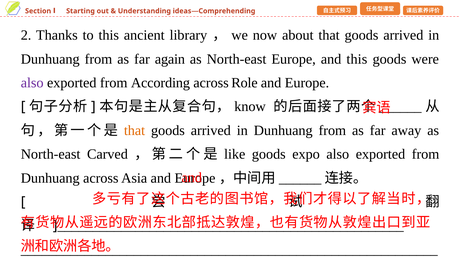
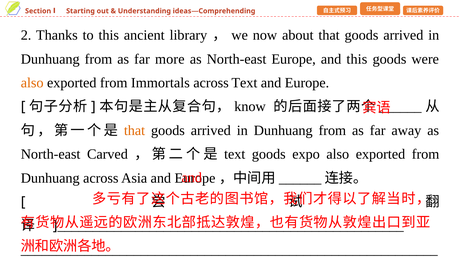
again: again -> more
also at (32, 83) colour: purple -> orange
According: According -> Immortals
across Role: Role -> Text
like at (235, 154): like -> text
